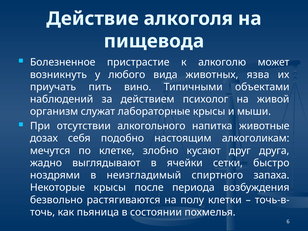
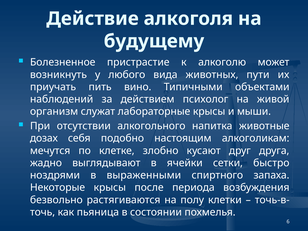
пищевода: пищевода -> будущему
язва: язва -> пути
неизгладимый: неизгладимый -> выраженными
